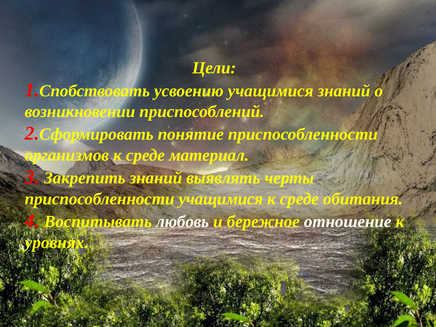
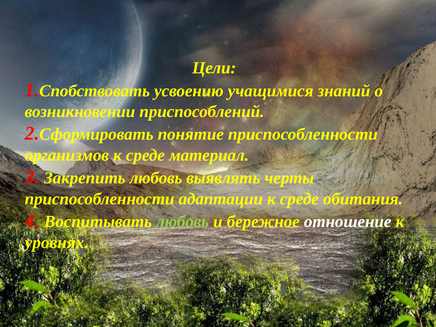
Закрепить знаний: знаний -> любовь
приспособленности учащимися: учащимися -> адаптации
любовь at (183, 222) colour: white -> light green
